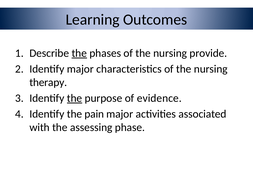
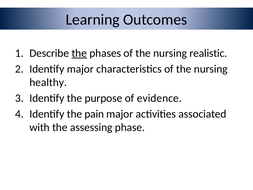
provide: provide -> realistic
therapy: therapy -> healthy
the at (75, 98) underline: present -> none
